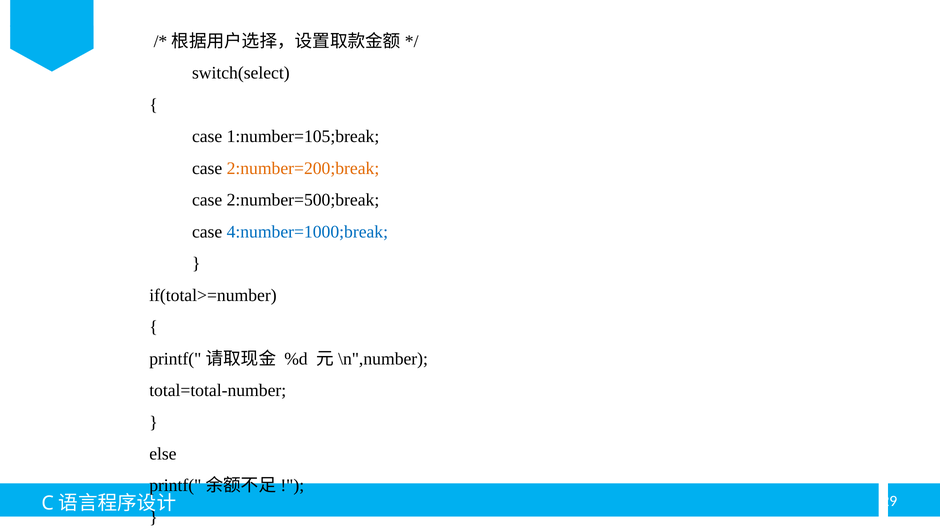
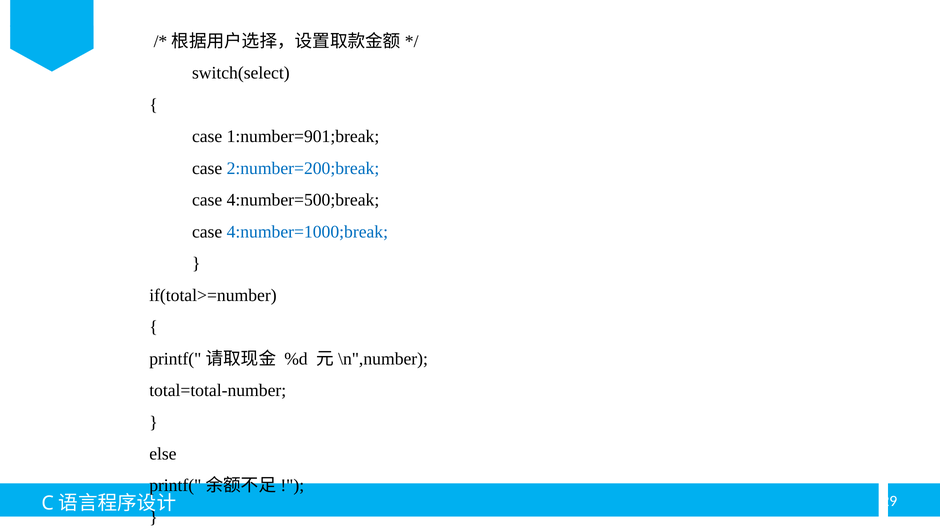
1:number=105;break: 1:number=105;break -> 1:number=901;break
2:number=200;break colour: orange -> blue
2:number=500;break: 2:number=500;break -> 4:number=500;break
